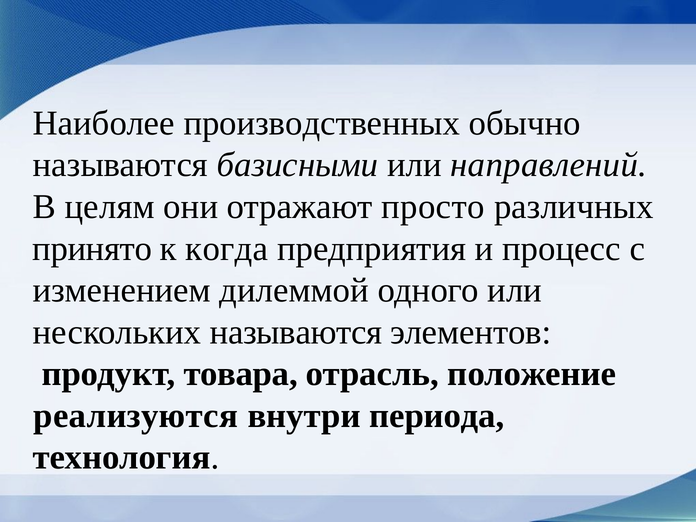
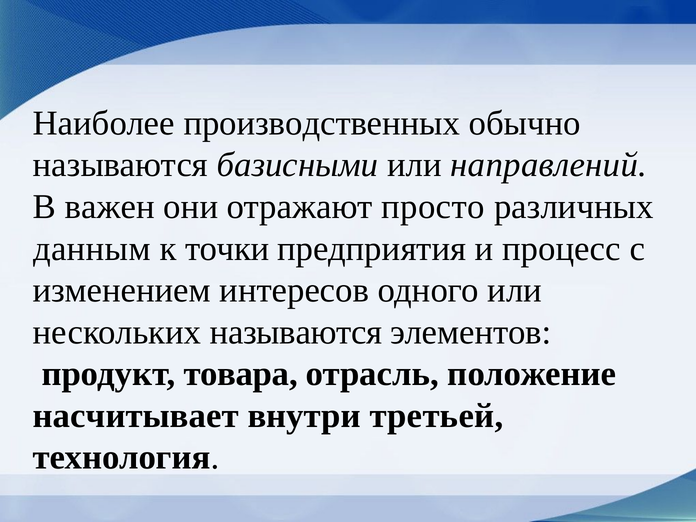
целям: целям -> важен
принято: принято -> данным
когда: когда -> точки
дилеммой: дилеммой -> интересов
реализуются: реализуются -> насчитывает
периода: периода -> третьей
